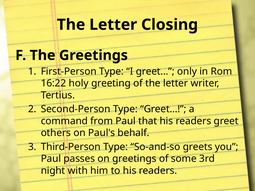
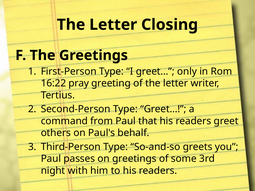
holy: holy -> pray
